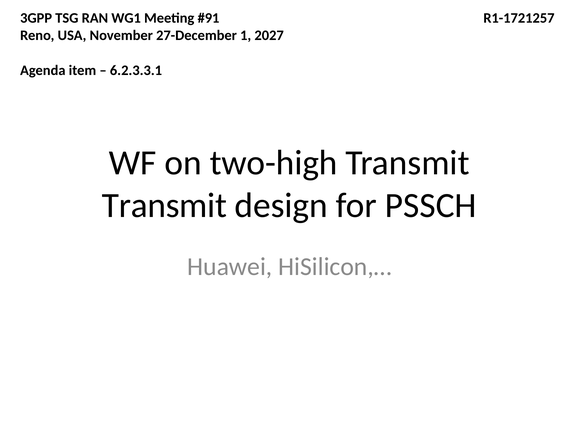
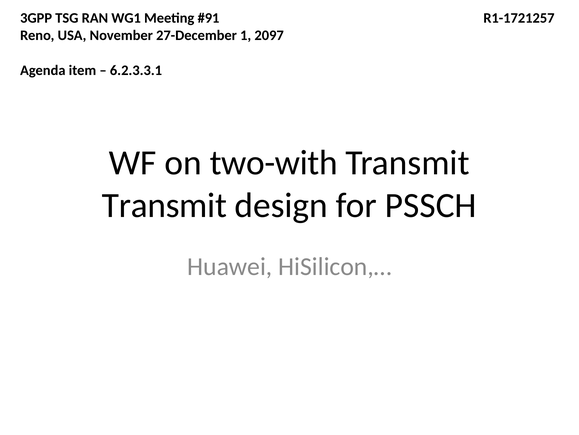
2027: 2027 -> 2097
two-high: two-high -> two-with
